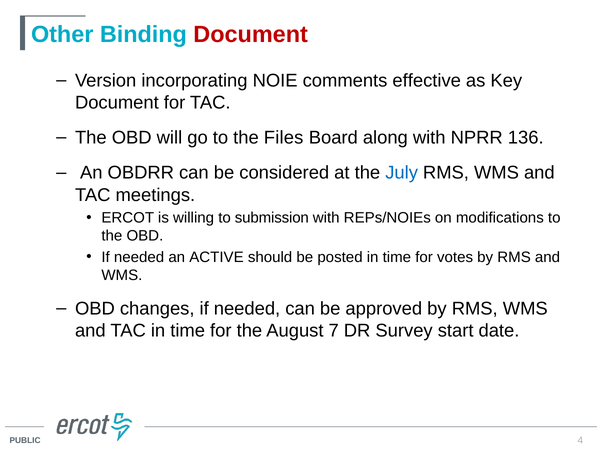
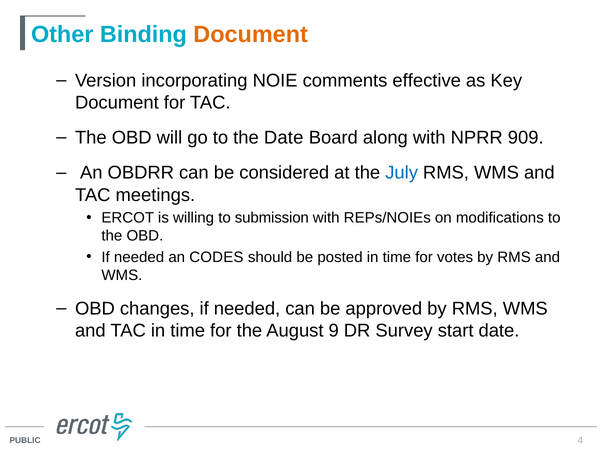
Document at (251, 35) colour: red -> orange
the Files: Files -> Date
136: 136 -> 909
ACTIVE: ACTIVE -> CODES
7: 7 -> 9
